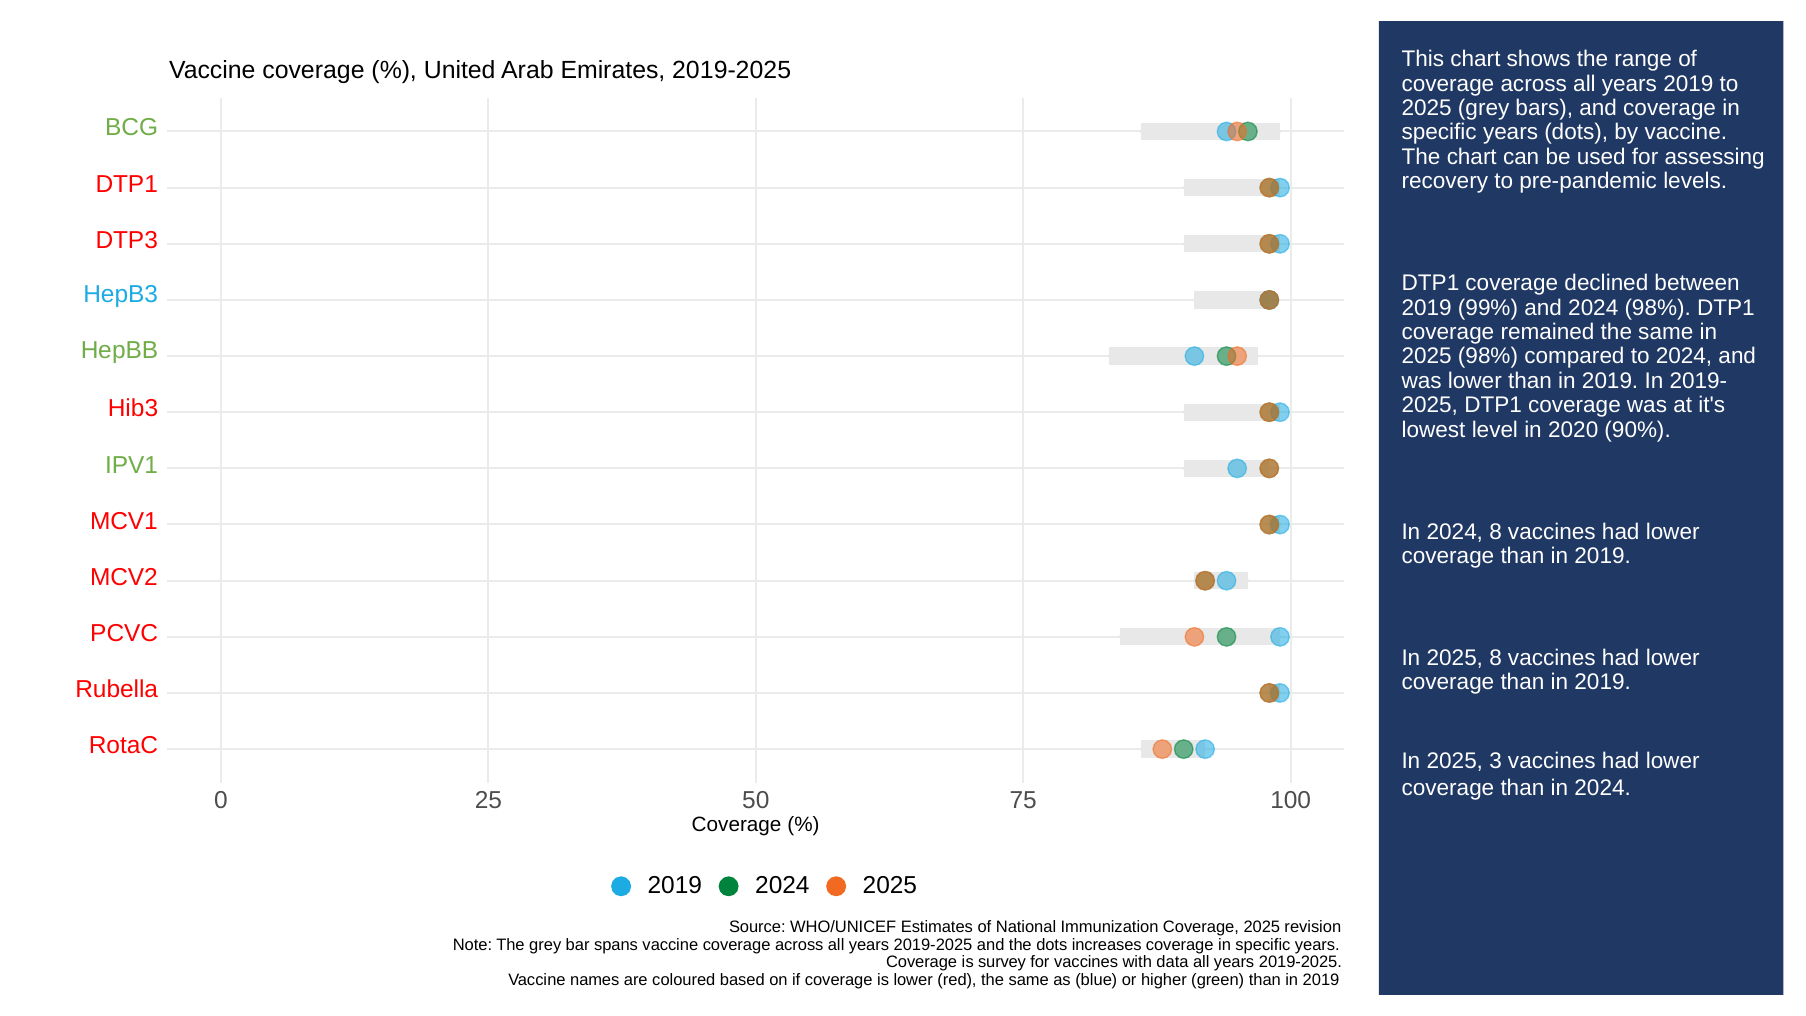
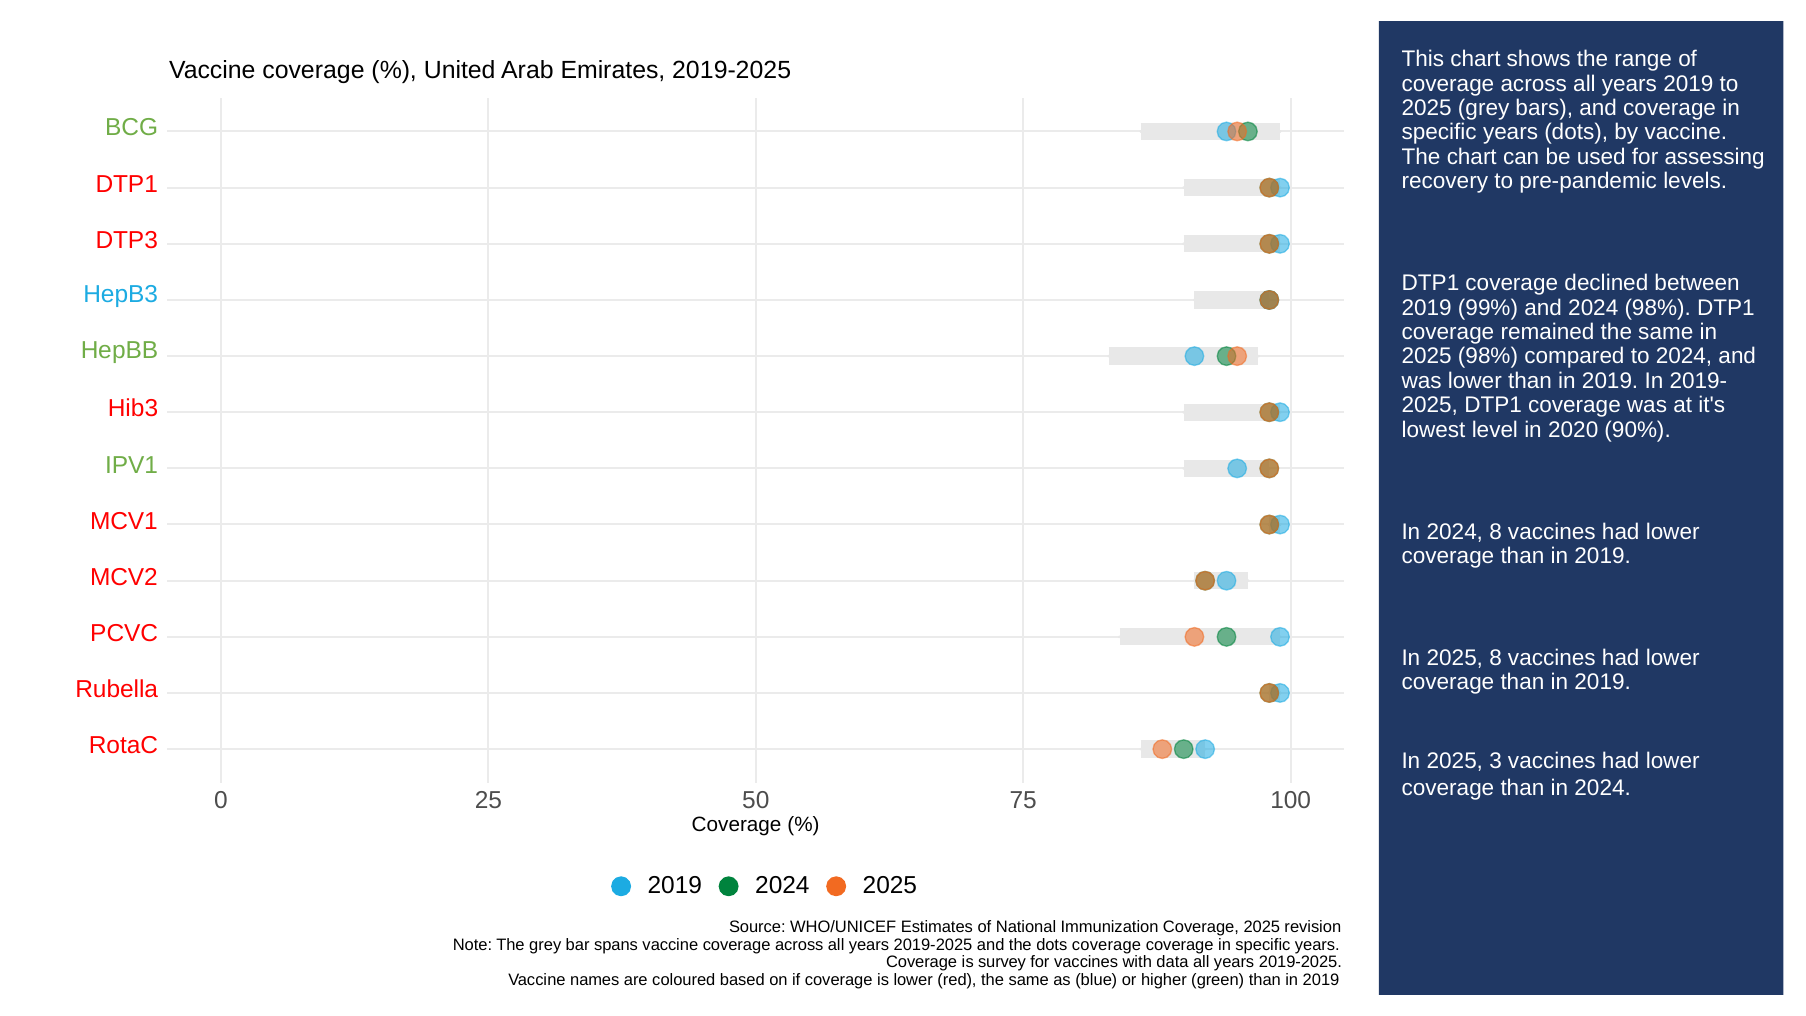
dots increases: increases -> coverage
